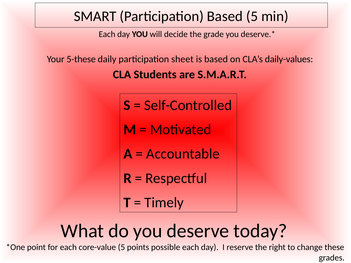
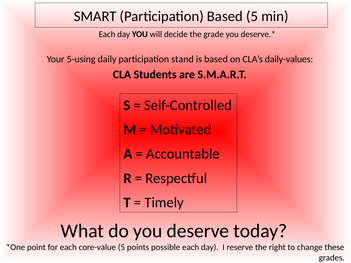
5-these: 5-these -> 5-using
sheet: sheet -> stand
